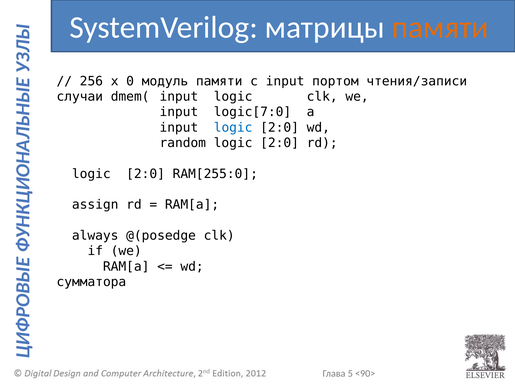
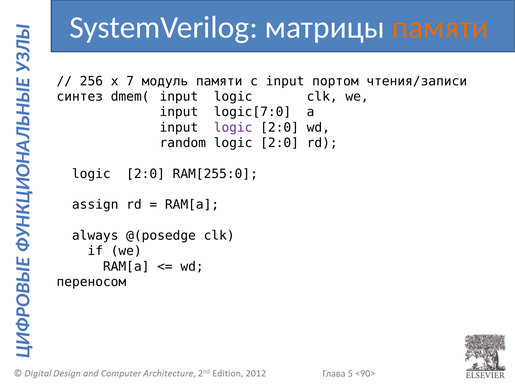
0: 0 -> 7
случаи: случаи -> синтез
logic at (233, 128) colour: blue -> purple
сумматора: сумматора -> переносом
